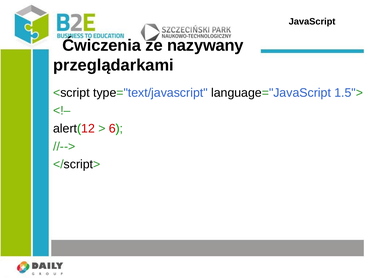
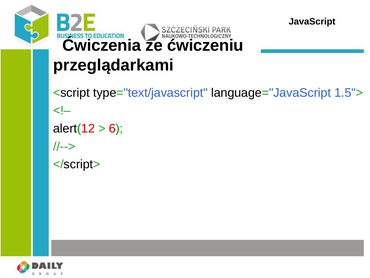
nazywany: nazywany -> ćwiczeniu
